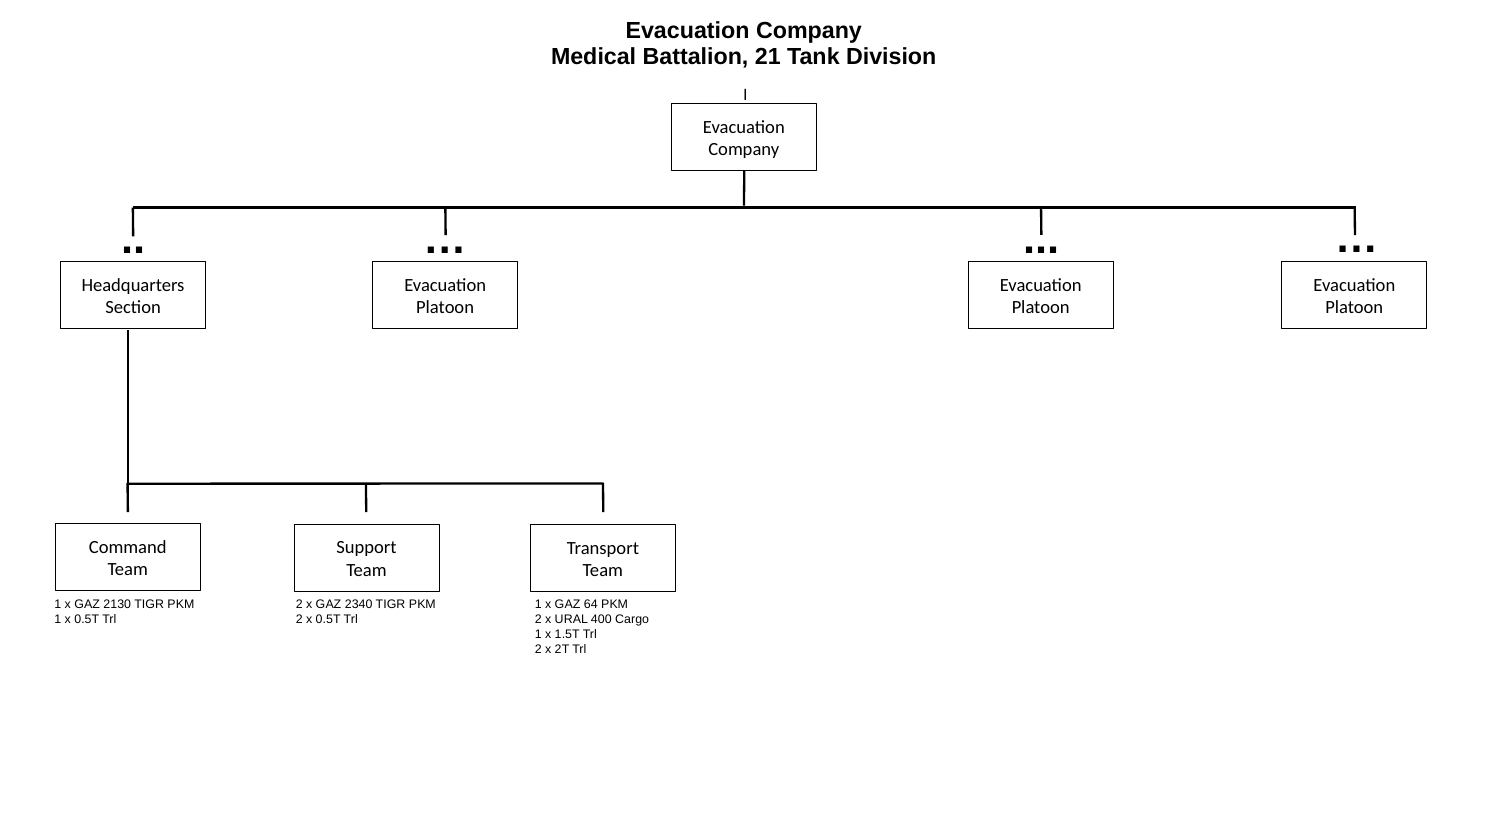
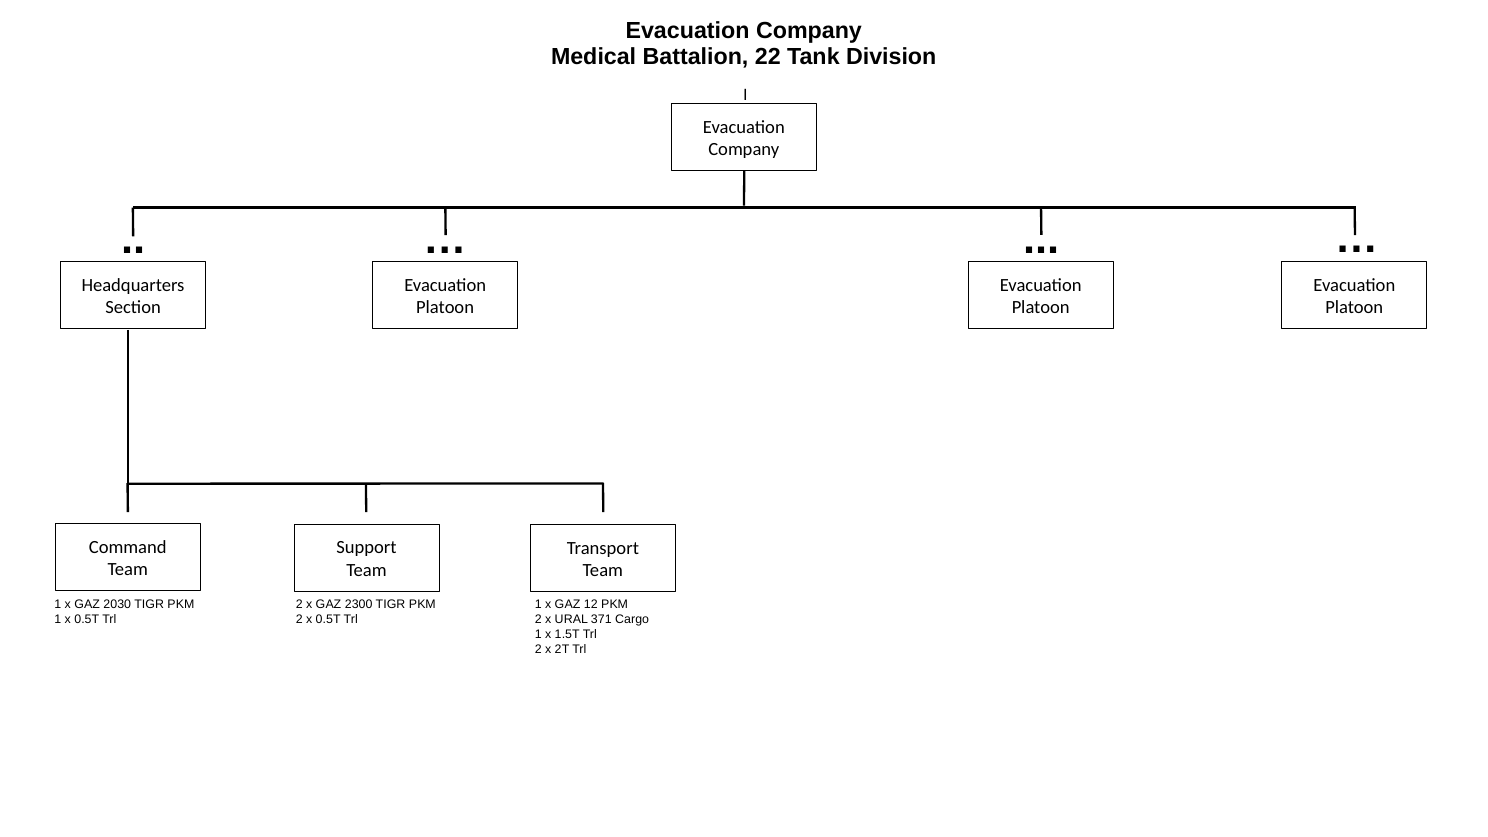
21: 21 -> 22
2130: 2130 -> 2030
2340: 2340 -> 2300
64: 64 -> 12
400: 400 -> 371
